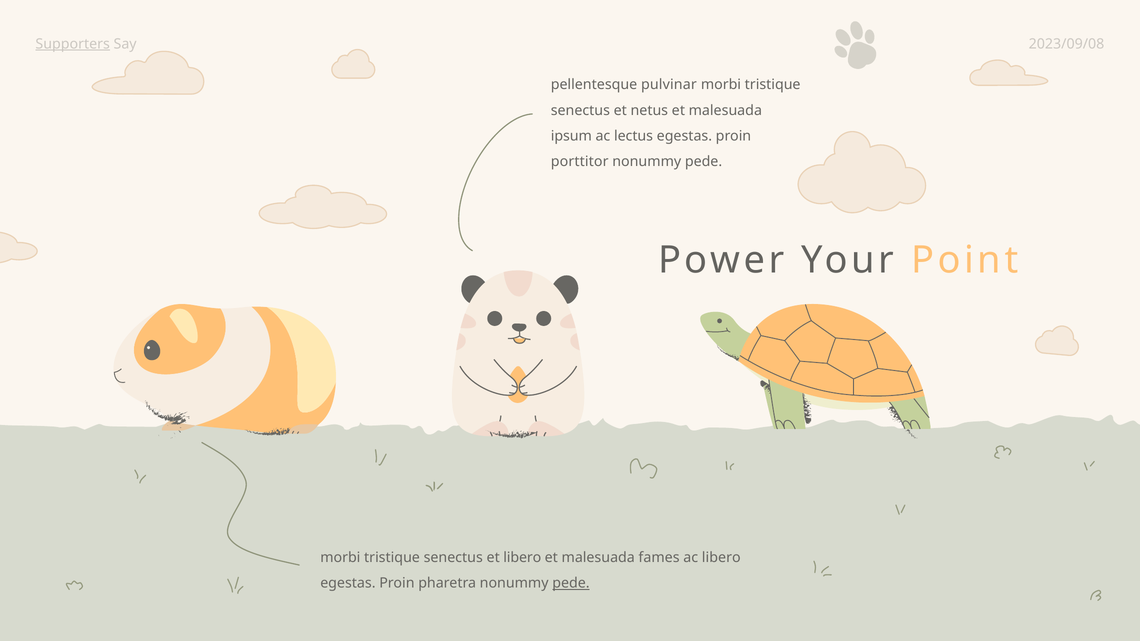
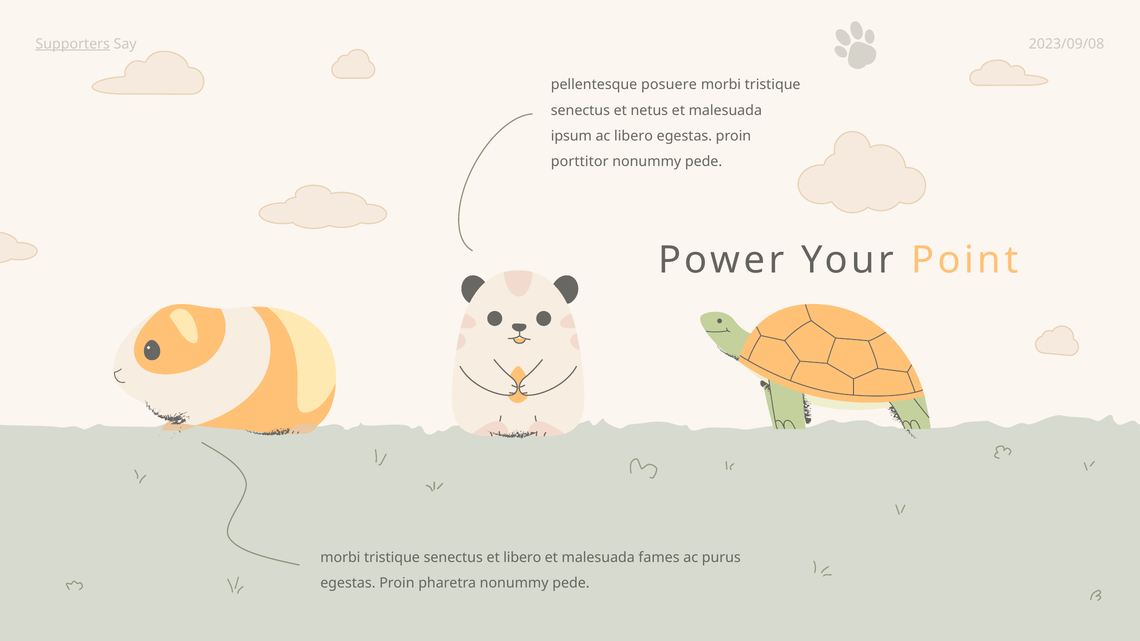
pulvinar: pulvinar -> posuere
ac lectus: lectus -> libero
ac libero: libero -> purus
pede at (571, 583) underline: present -> none
